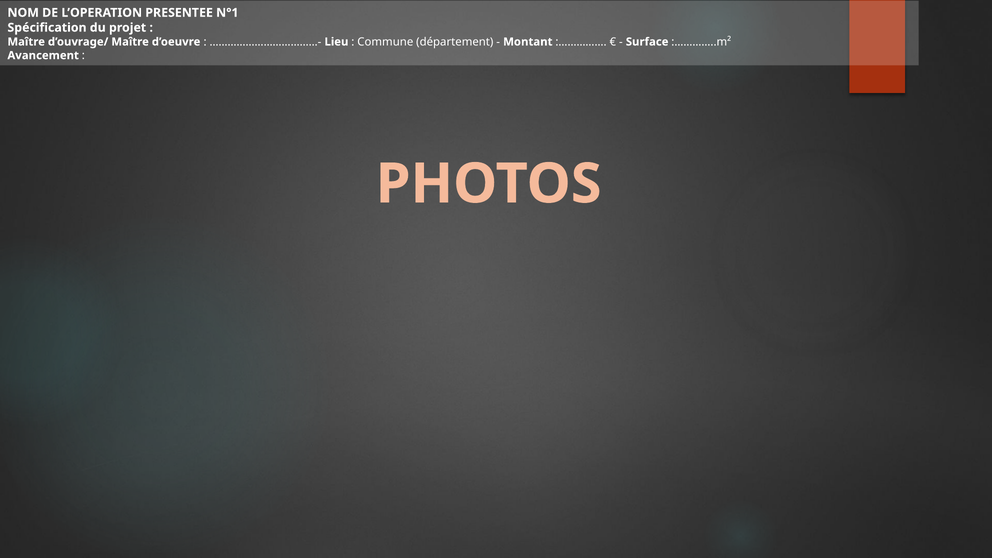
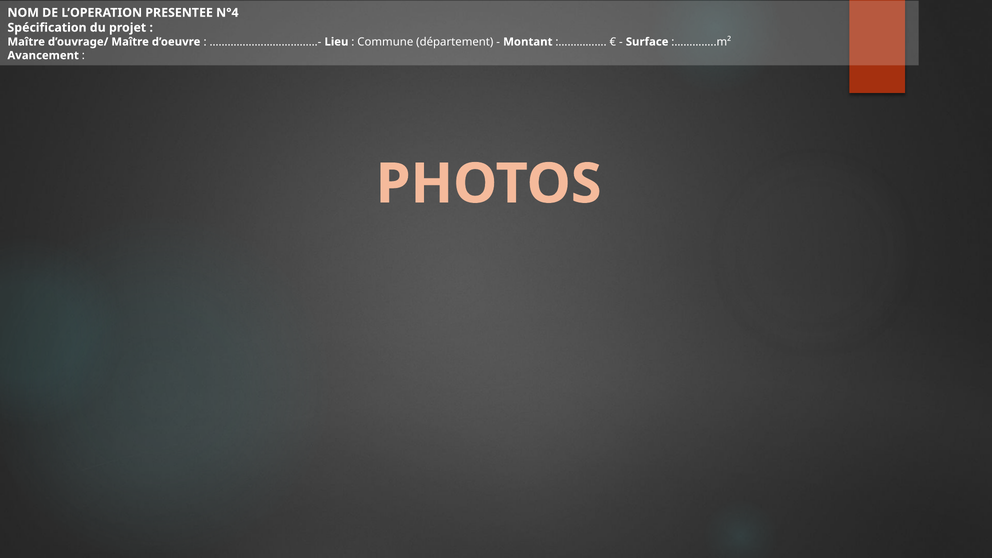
N°1: N°1 -> N°4
